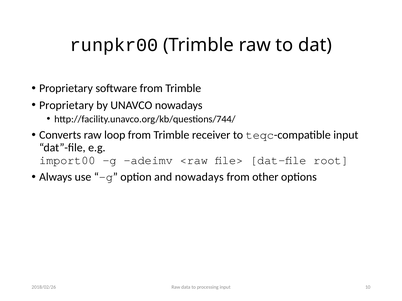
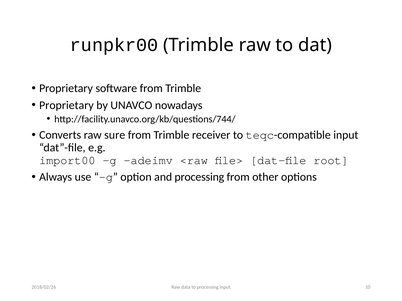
loop: loop -> sure
and nowadays: nowadays -> processing
